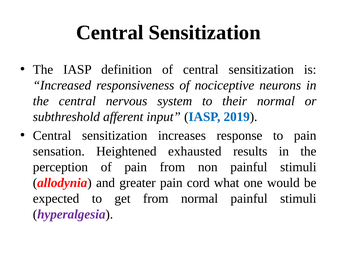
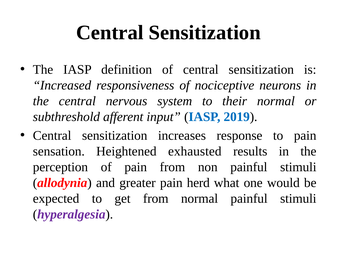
cord: cord -> herd
